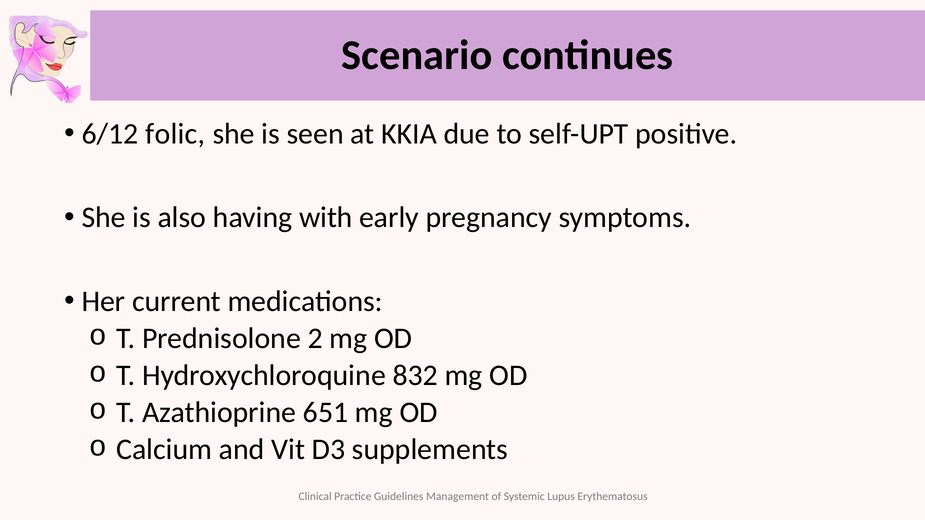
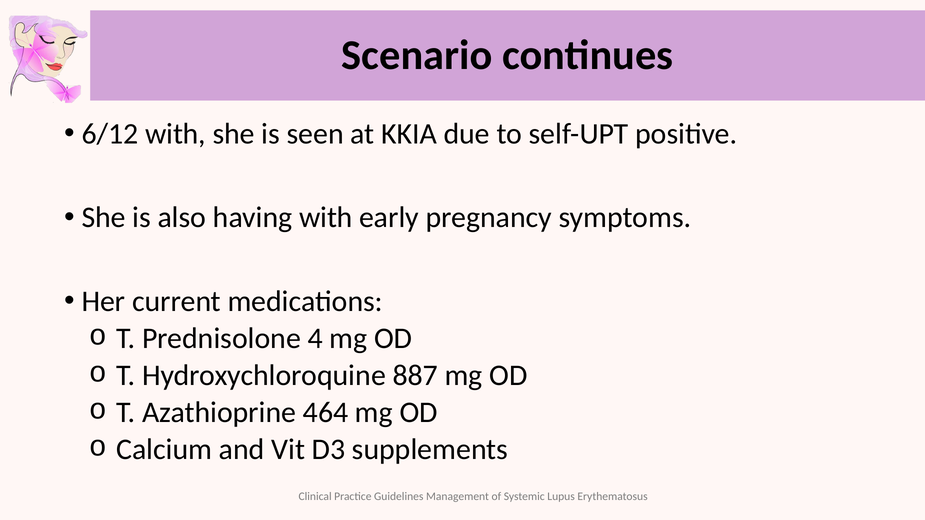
6/12 folic: folic -> with
2: 2 -> 4
832: 832 -> 887
651: 651 -> 464
